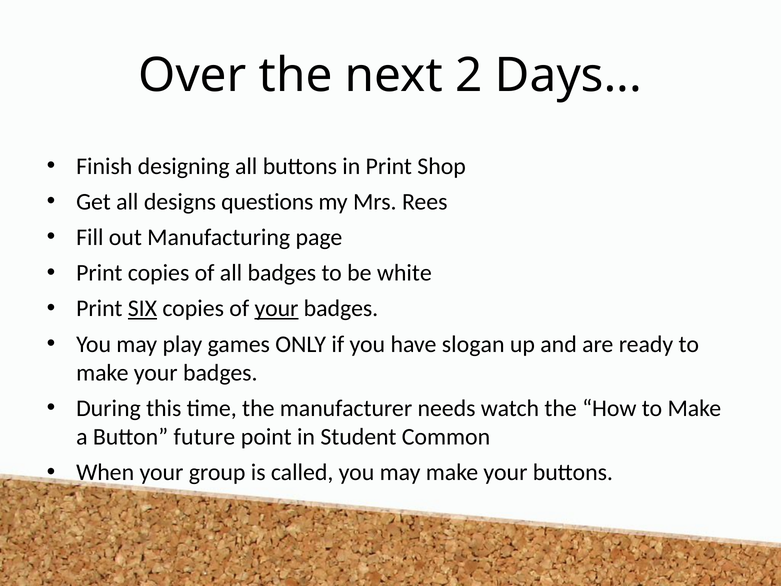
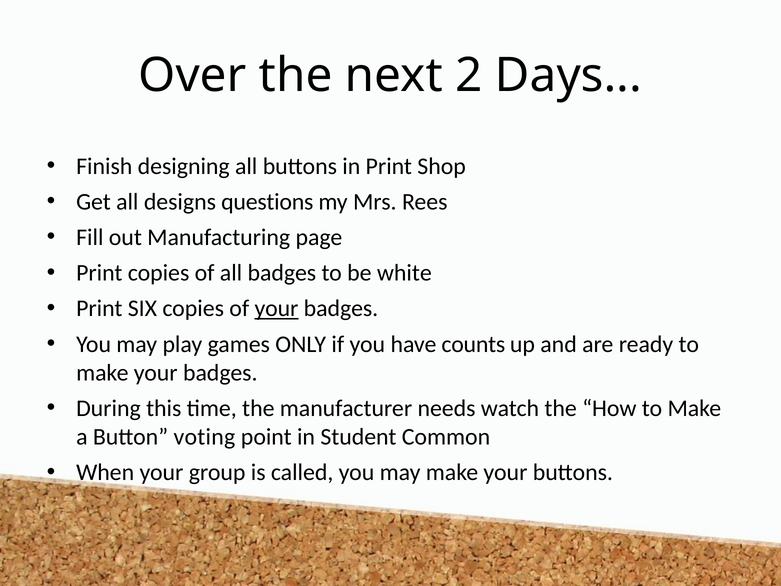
SIX underline: present -> none
slogan: slogan -> counts
future: future -> voting
